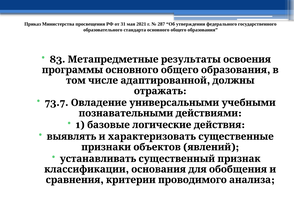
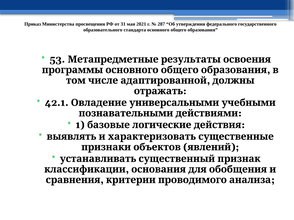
83: 83 -> 53
73.7: 73.7 -> 42.1
